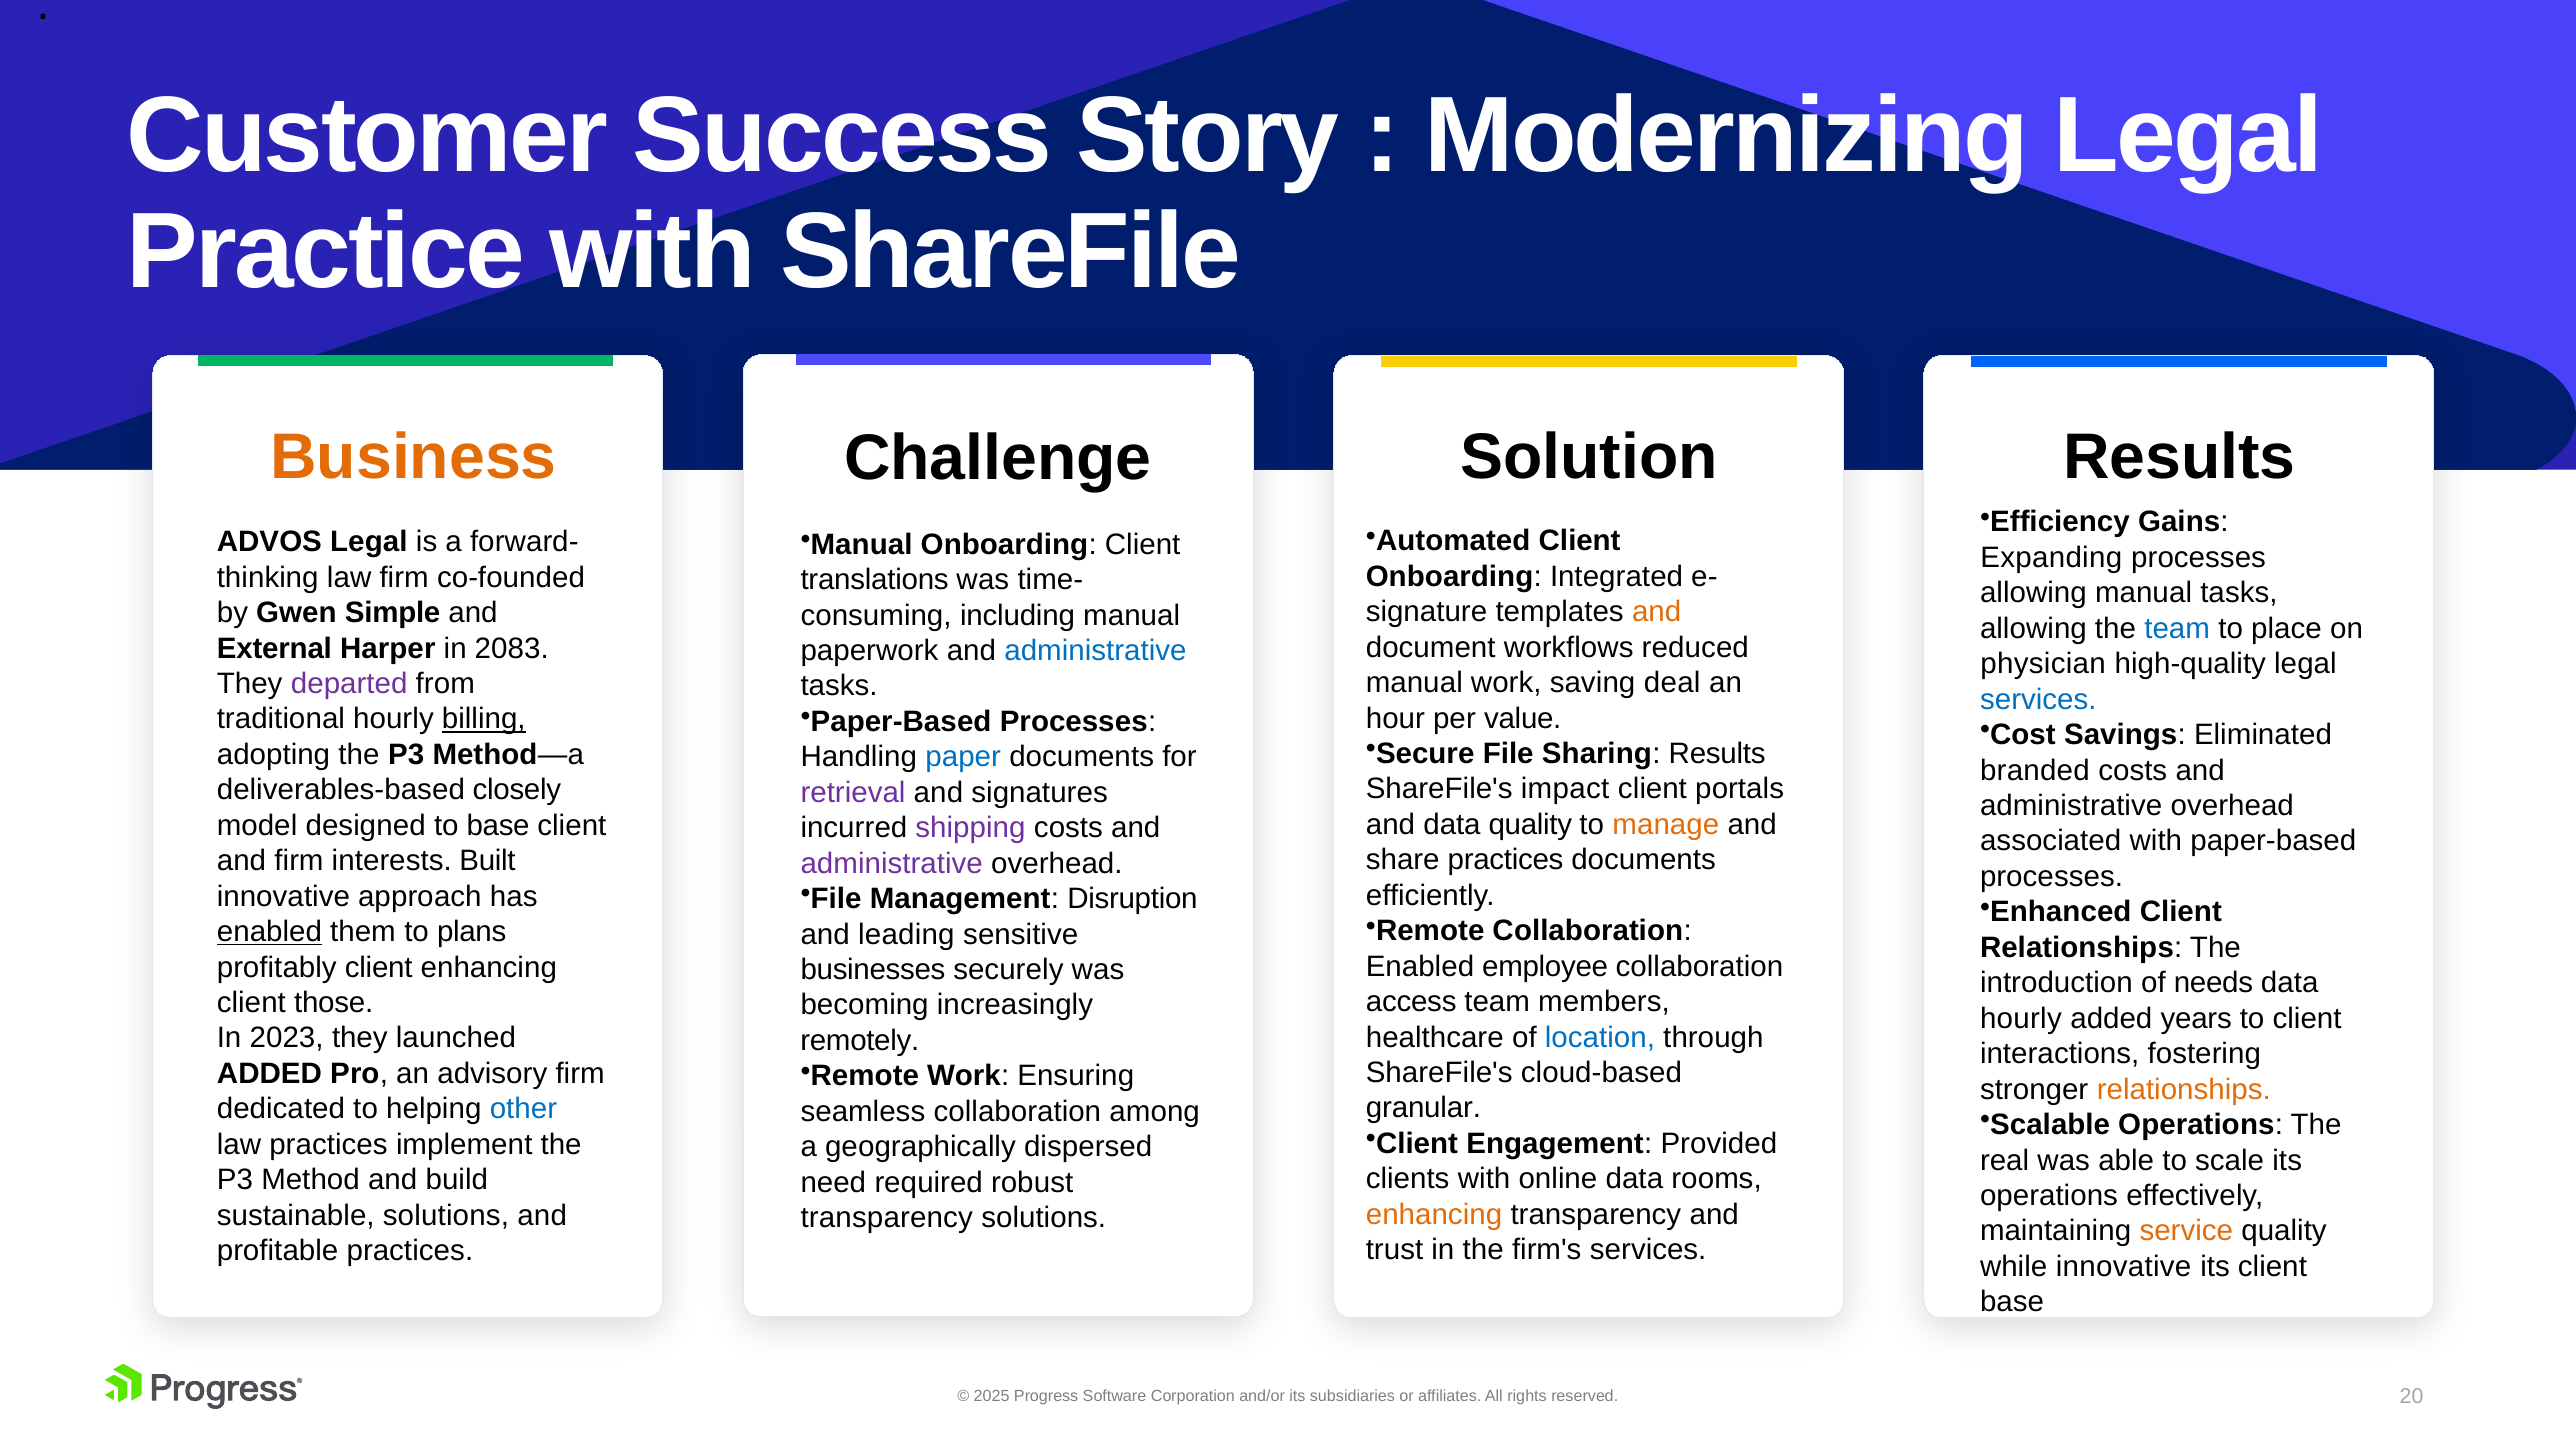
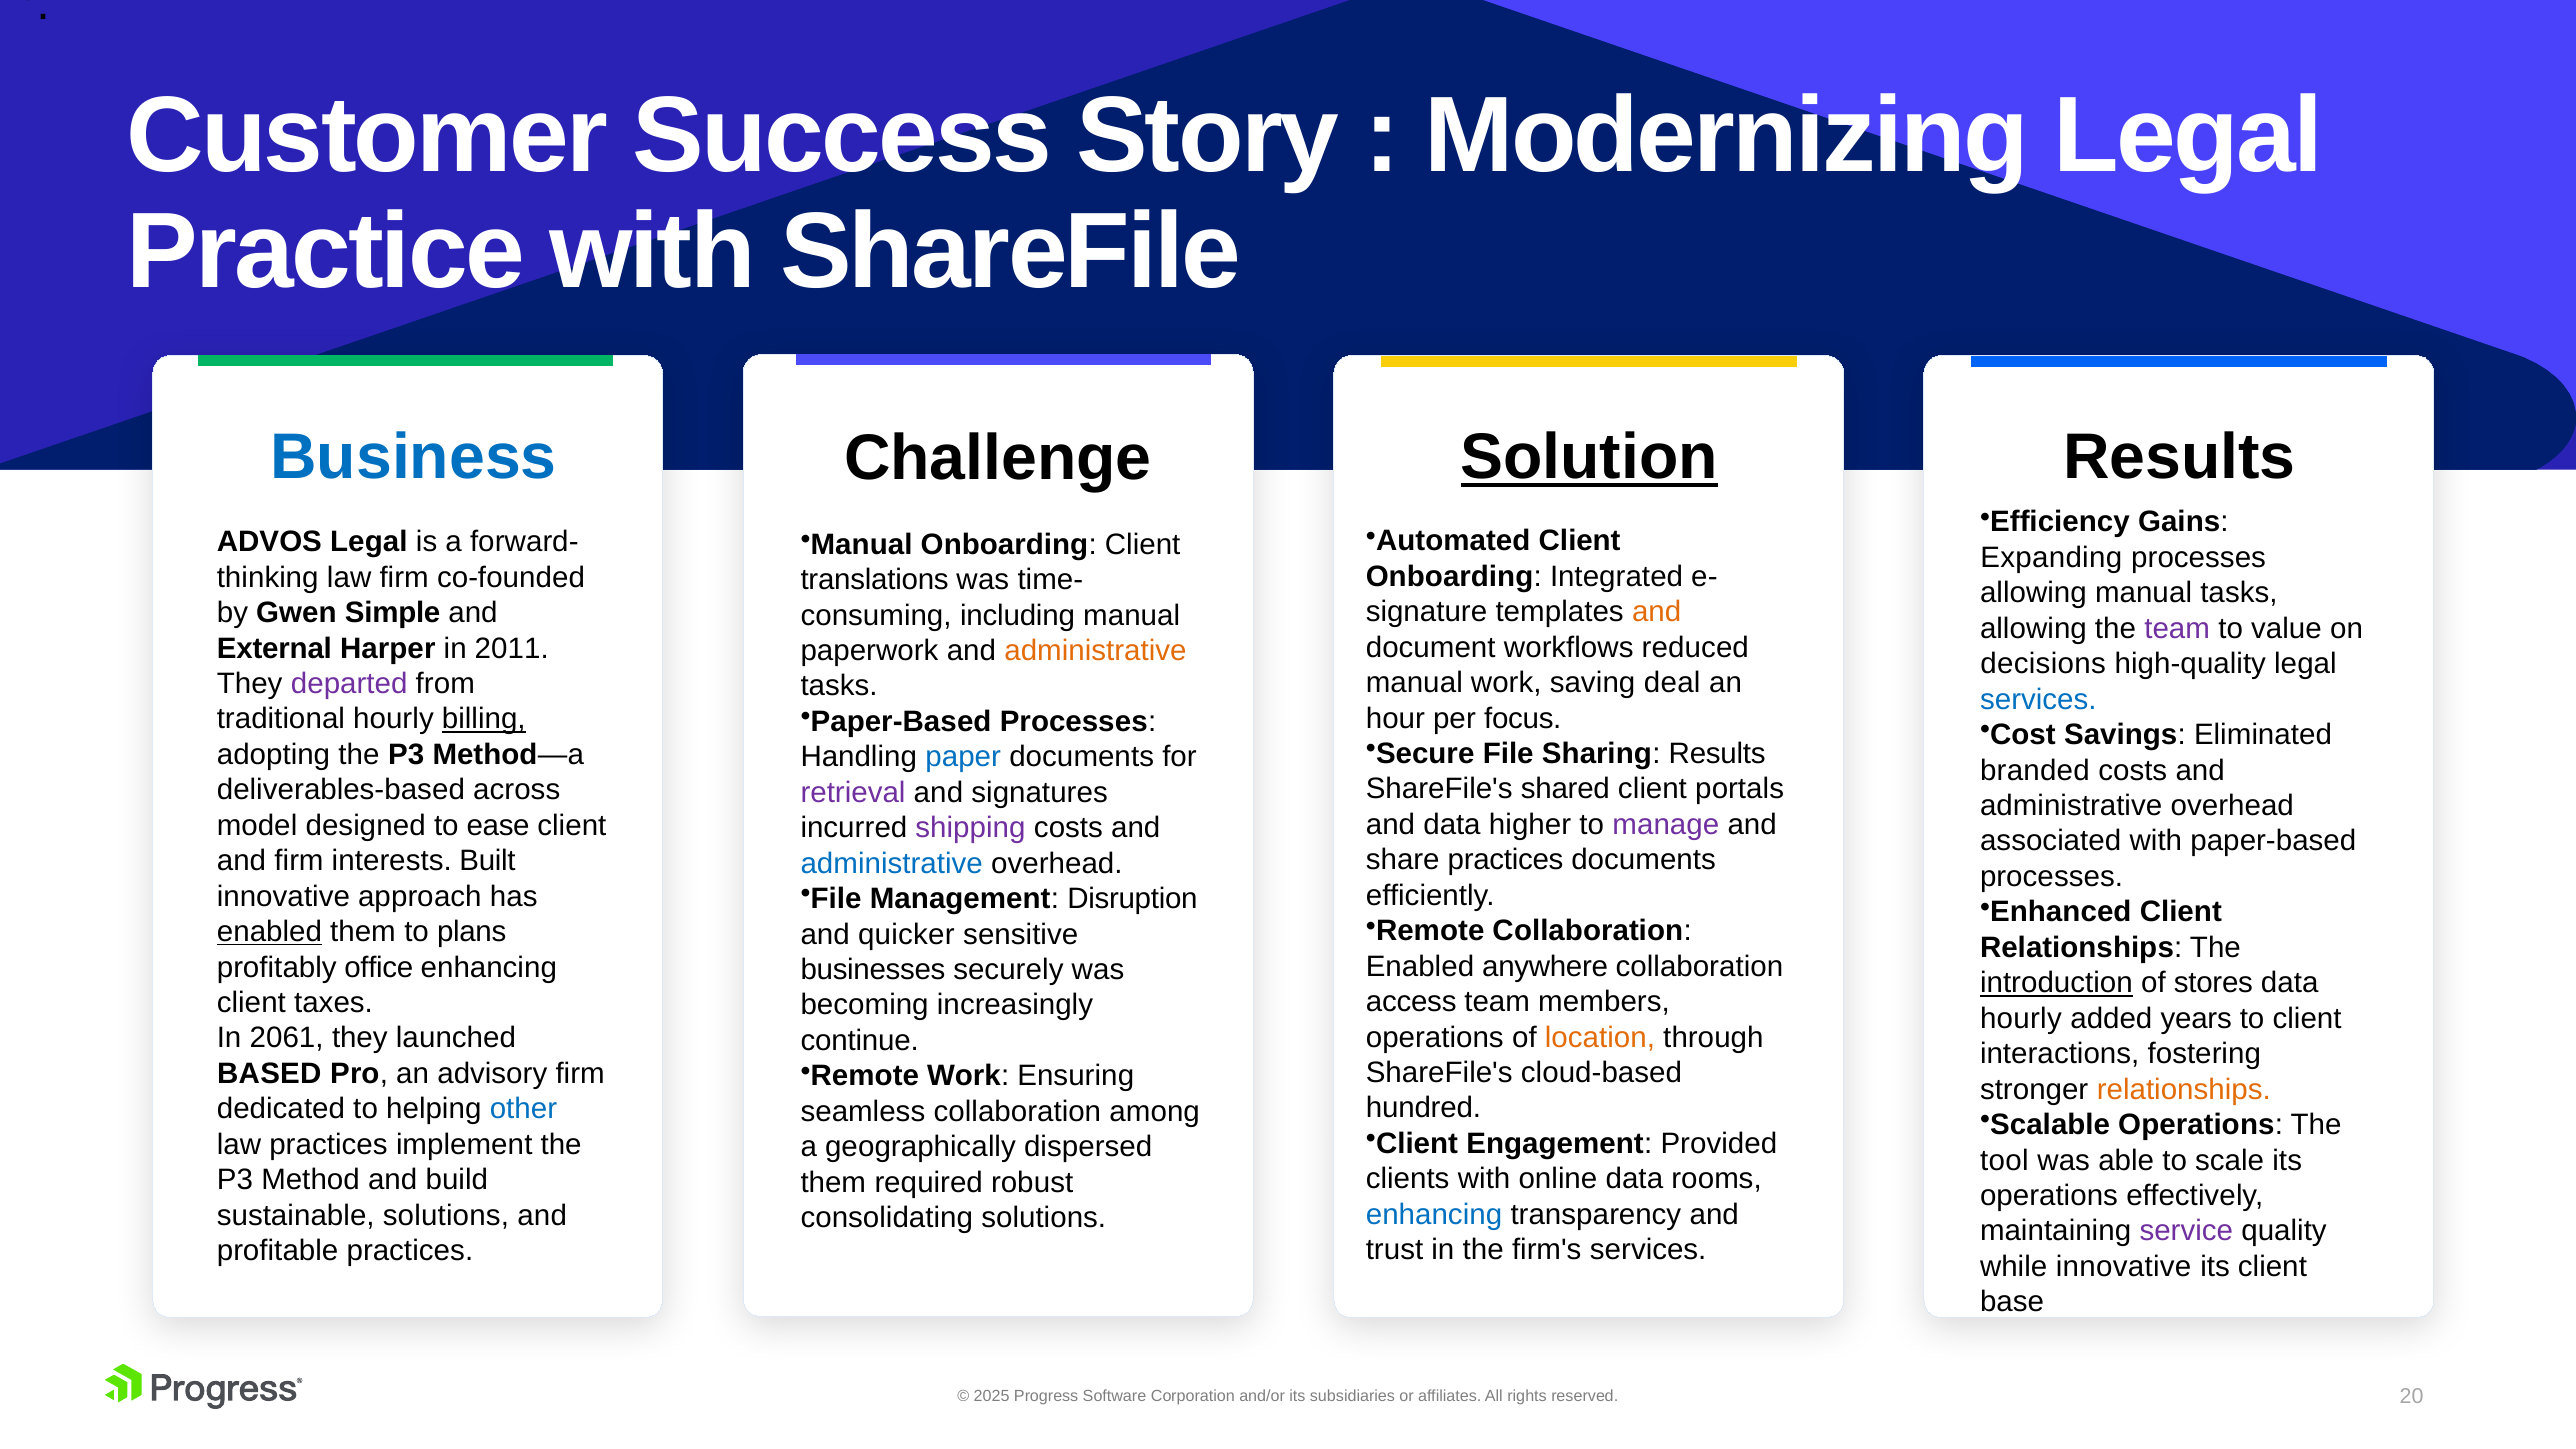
Business colour: orange -> blue
Solution underline: none -> present
team at (2177, 629) colour: blue -> purple
place: place -> value
2083: 2083 -> 2011
administrative at (1096, 651) colour: blue -> orange
physician: physician -> decisions
value: value -> focus
impact: impact -> shared
closely: closely -> across
data quality: quality -> higher
manage colour: orange -> purple
to base: base -> ease
administrative at (892, 863) colour: purple -> blue
leading: leading -> quicker
employee: employee -> anywhere
profitably client: client -> office
introduction underline: none -> present
needs: needs -> stores
those: those -> taxes
healthcare at (1435, 1037): healthcare -> operations
location colour: blue -> orange
2023: 2023 -> 2061
remotely: remotely -> continue
ADDED at (269, 1074): ADDED -> BASED
granular: granular -> hundred
real: real -> tool
need at (833, 1182): need -> them
enhancing at (1434, 1215) colour: orange -> blue
transparency at (887, 1218): transparency -> consolidating
service colour: orange -> purple
